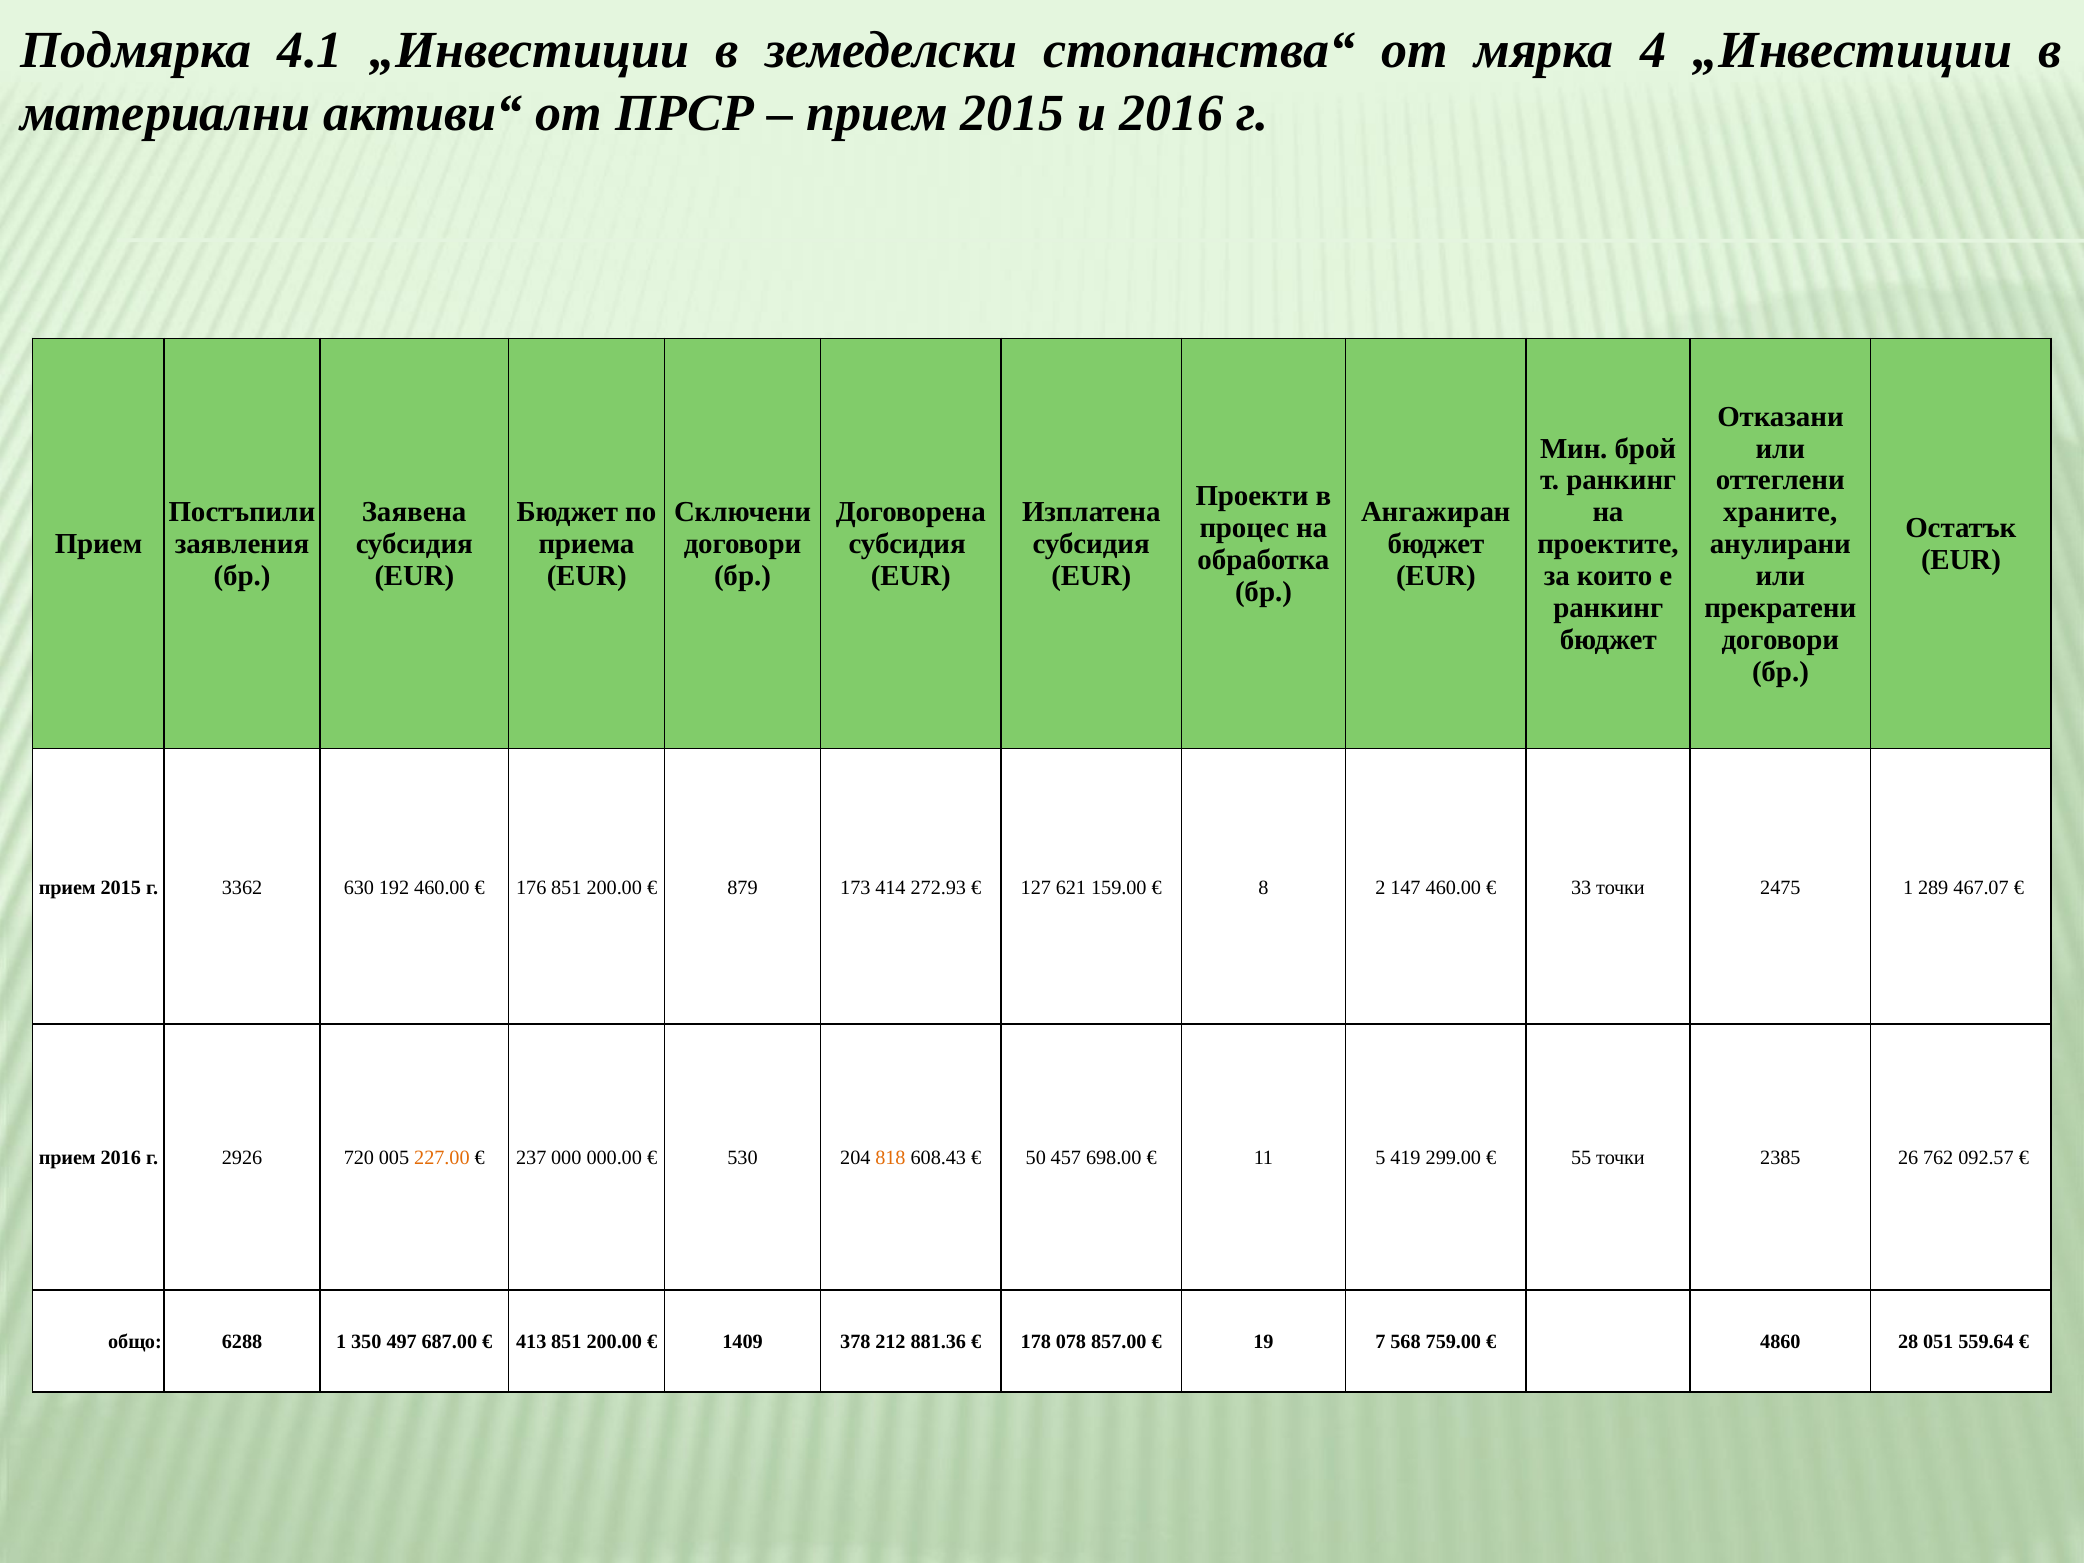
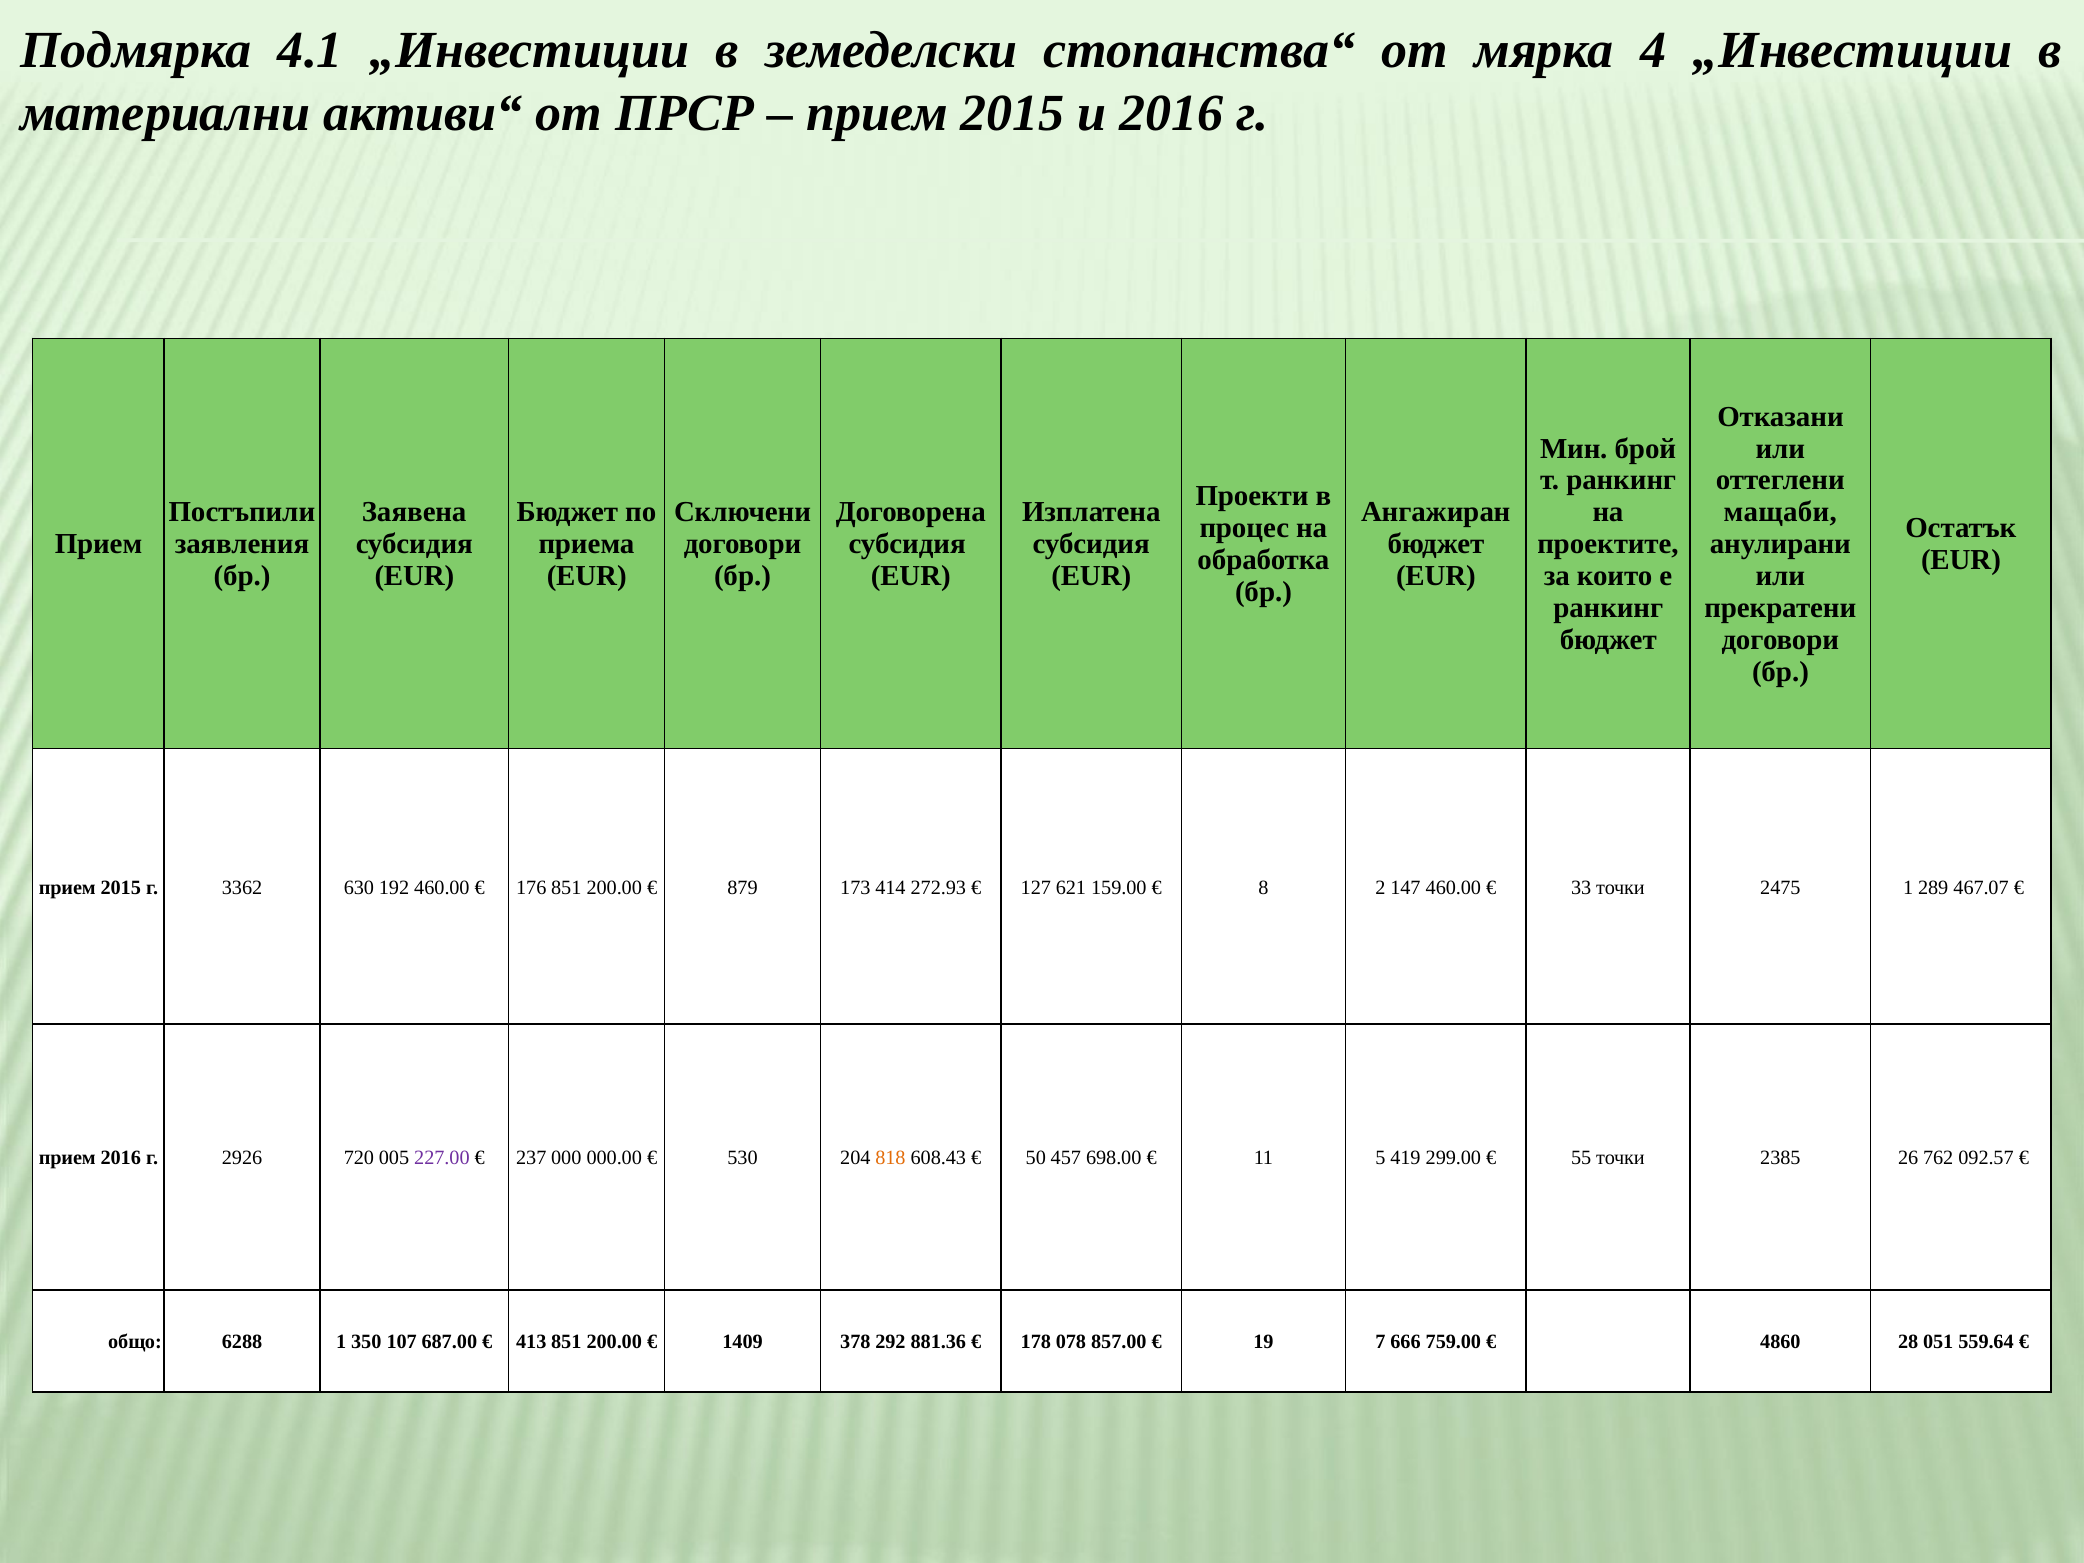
храните: храните -> мащаби
227.00 colour: orange -> purple
497: 497 -> 107
212: 212 -> 292
568: 568 -> 666
